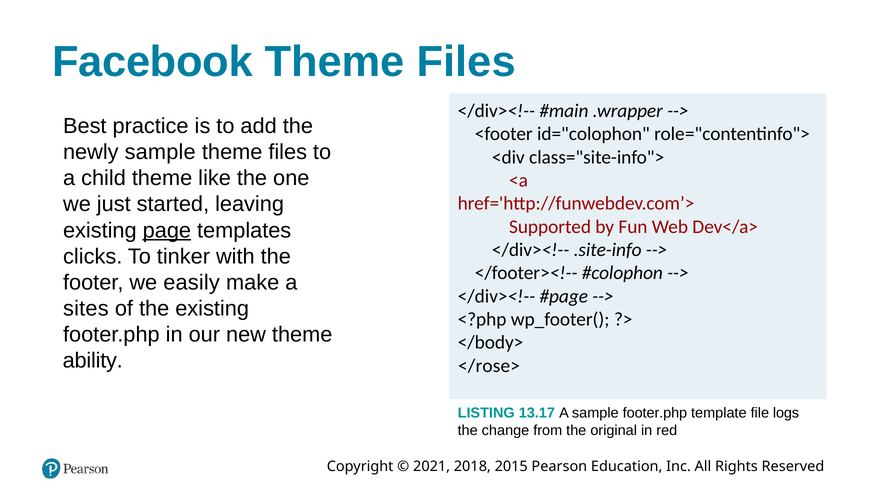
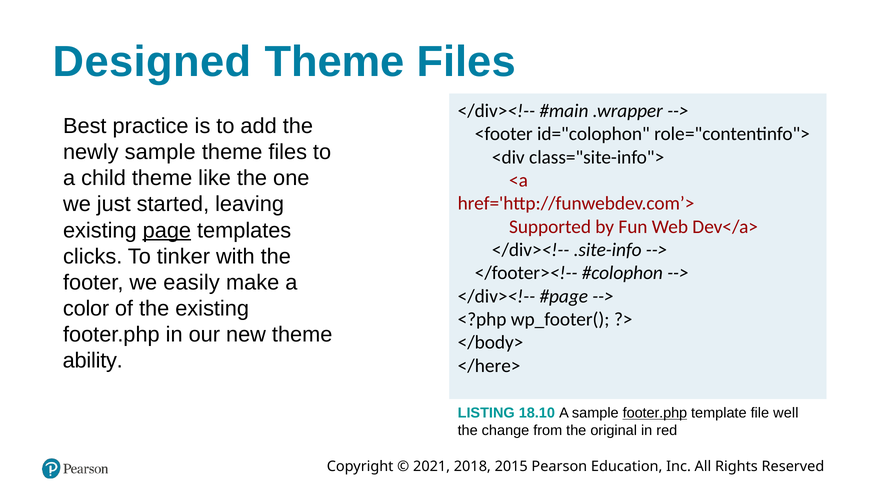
Facebook: Facebook -> Designed
sites: sites -> color
</rose>: </rose> -> </here>
13.17: 13.17 -> 18.10
footer.php at (655, 413) underline: none -> present
logs: logs -> well
